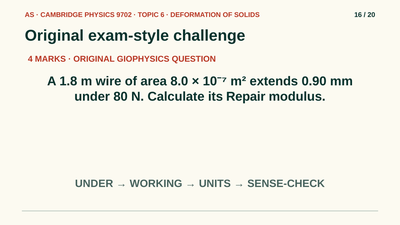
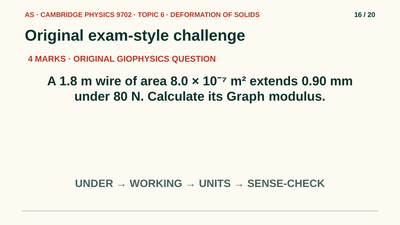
Repair: Repair -> Graph
